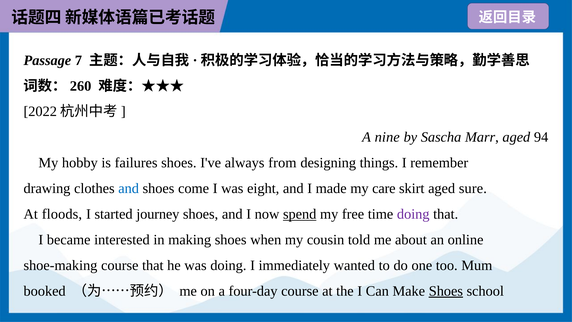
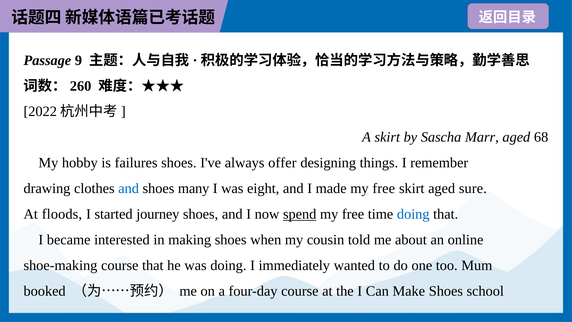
7: 7 -> 9
A nine: nine -> skirt
94: 94 -> 68
from: from -> offer
come: come -> many
made my care: care -> free
doing at (413, 214) colour: purple -> blue
Shoes at (446, 291) underline: present -> none
